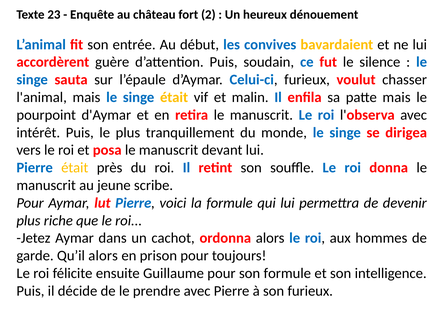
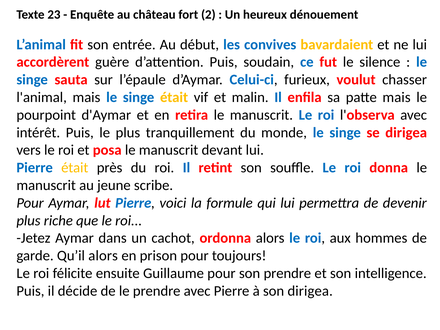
son formule: formule -> prendre
son furieux: furieux -> dirigea
